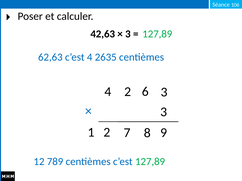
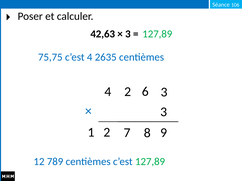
62,63: 62,63 -> 75,75
